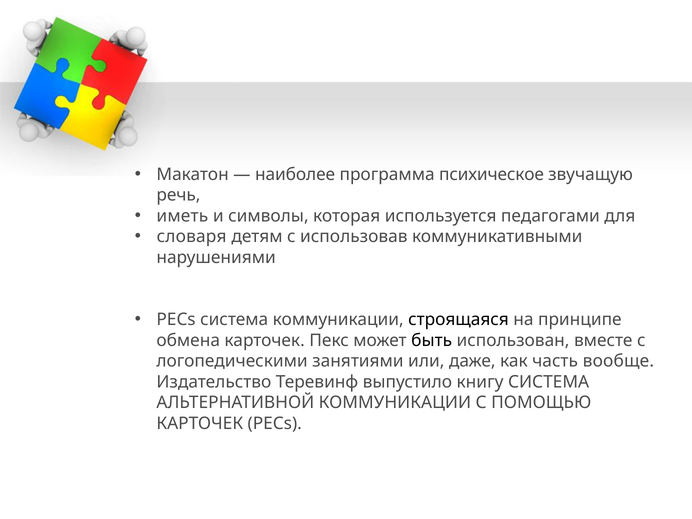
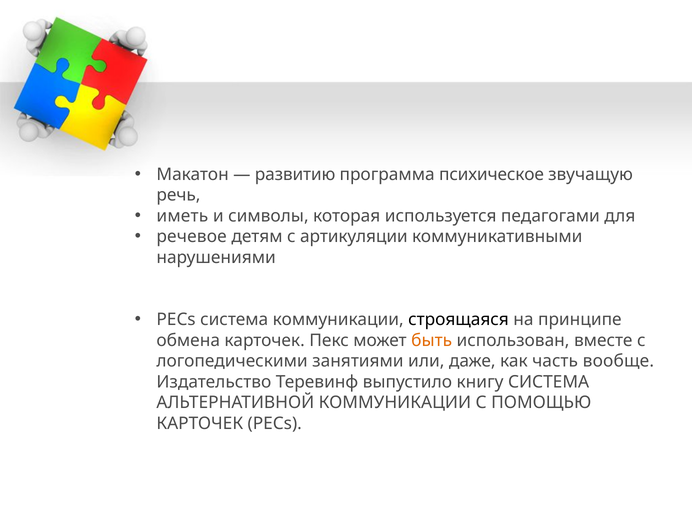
наиболее: наиболее -> развитию
словаря: словаря -> речевое
использовав: использовав -> артикуляции
быть colour: black -> orange
